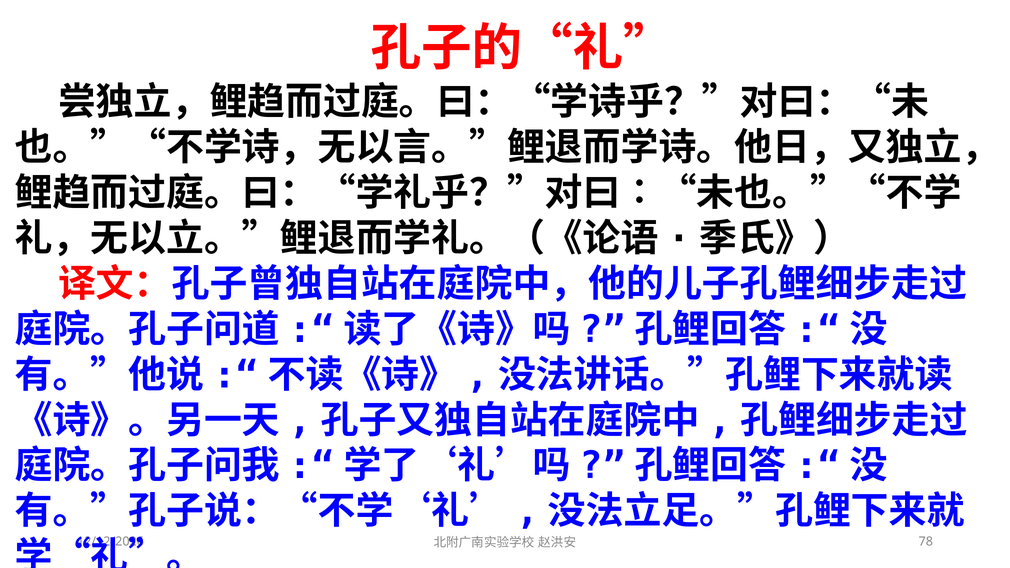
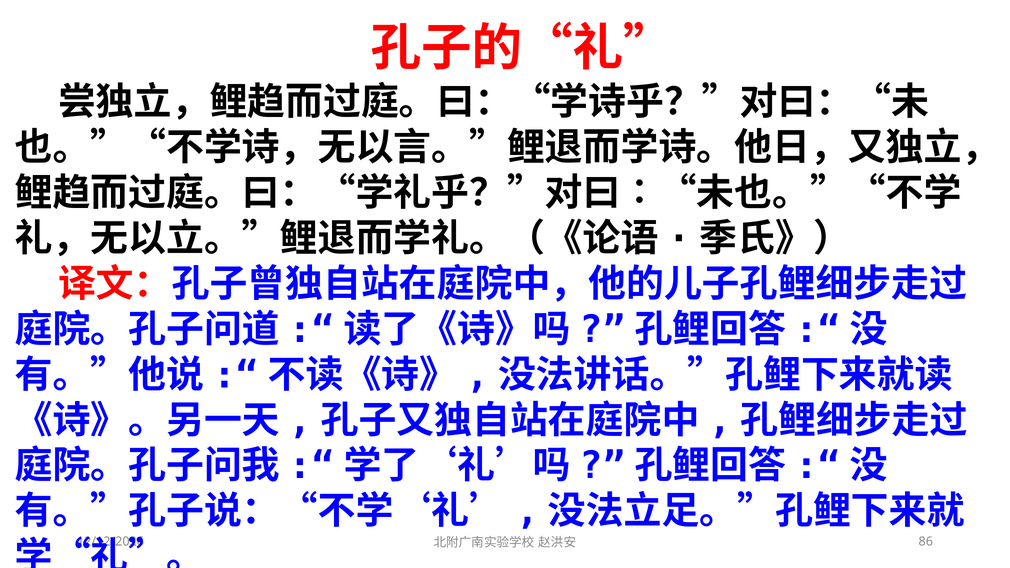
78: 78 -> 86
